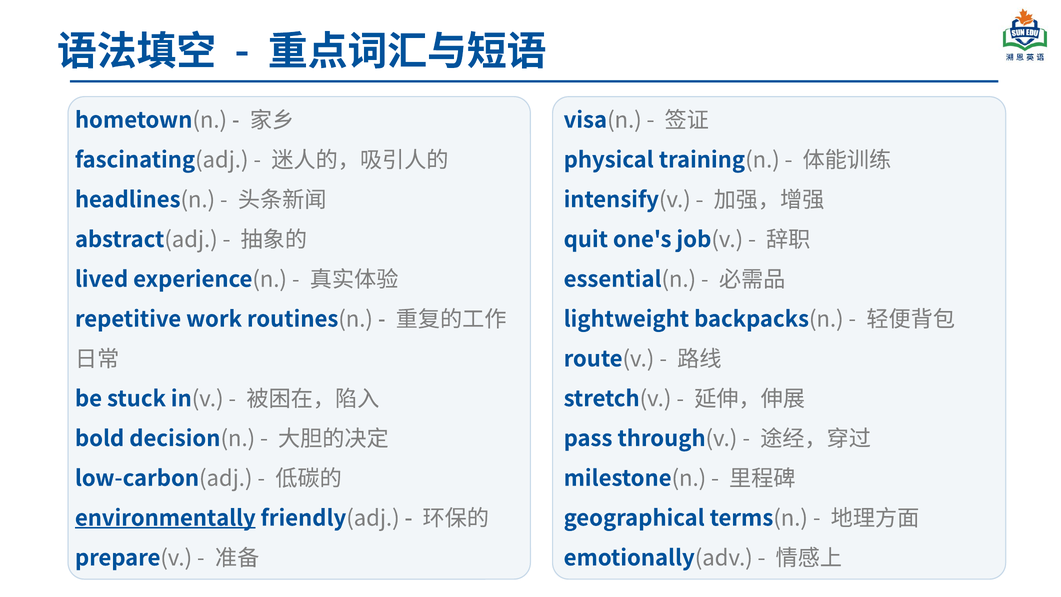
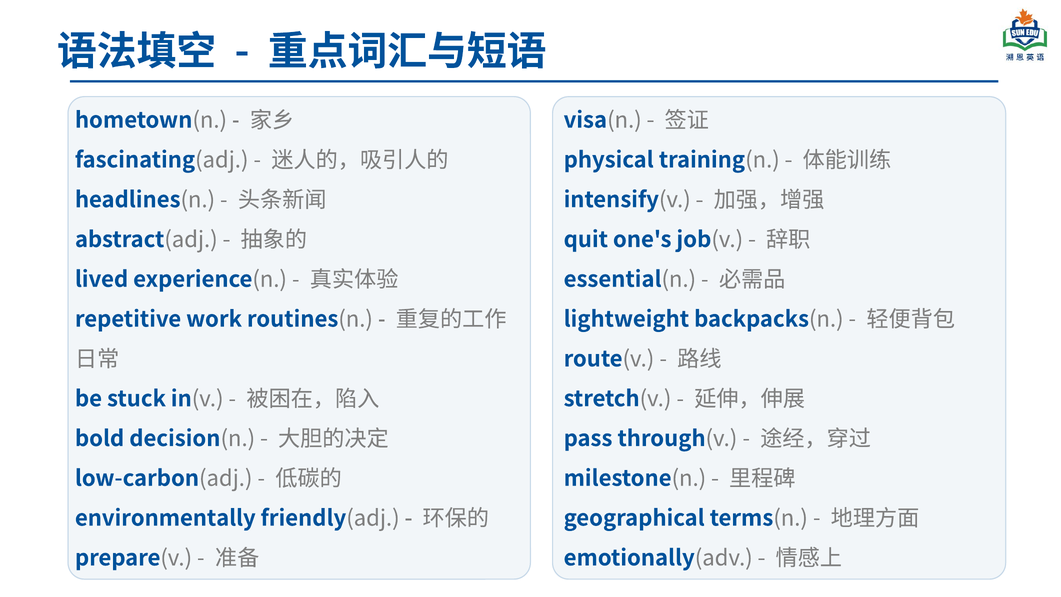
environmentally underline: present -> none
